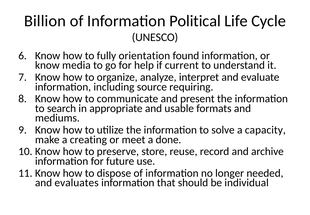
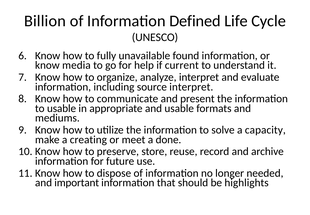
Political: Political -> Defined
orientation: orientation -> unavailable
source requiring: requiring -> interpret
to search: search -> usable
evaluates: evaluates -> important
individual: individual -> highlights
